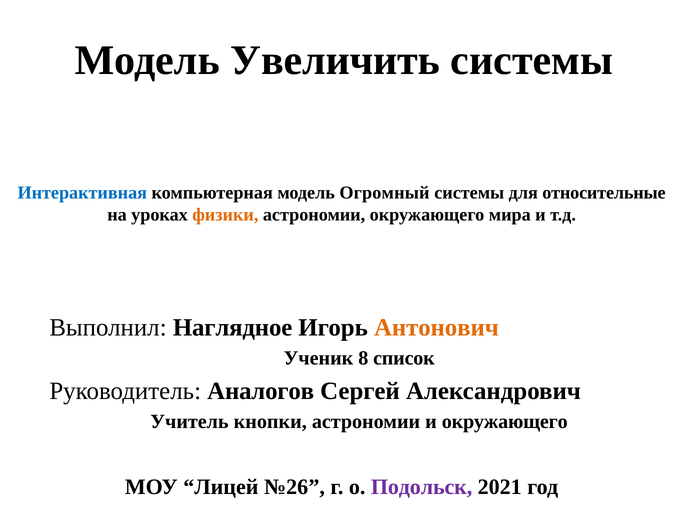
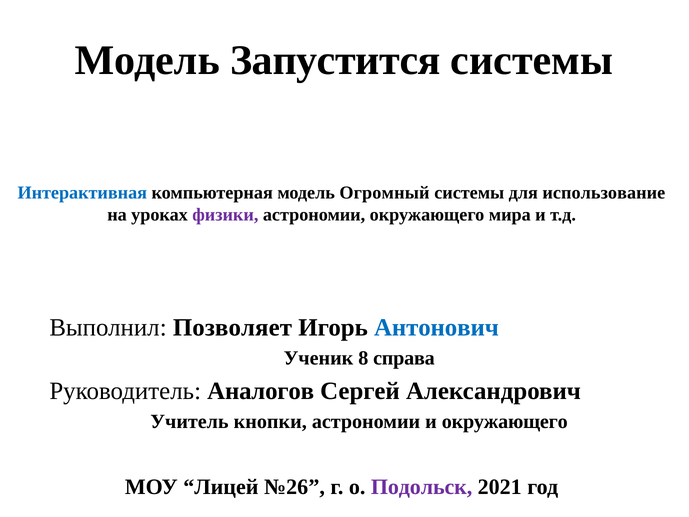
Увеличить: Увеличить -> Запустится
относительные: относительные -> использование
физики colour: orange -> purple
Наглядное: Наглядное -> Позволяет
Антонович colour: orange -> blue
список: список -> справа
